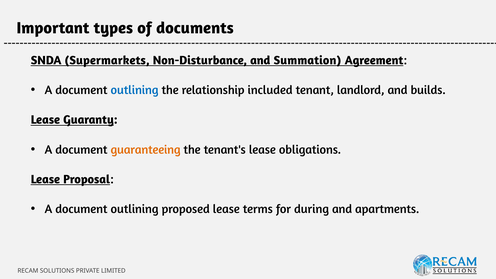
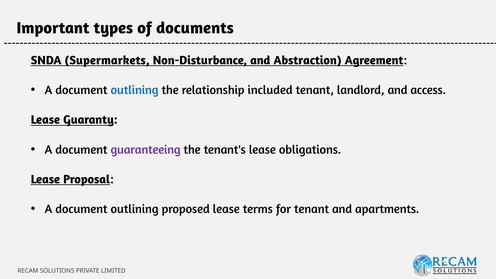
Summation: Summation -> Abstraction
builds: builds -> access
guaranteeing colour: orange -> purple
for during: during -> tenant
